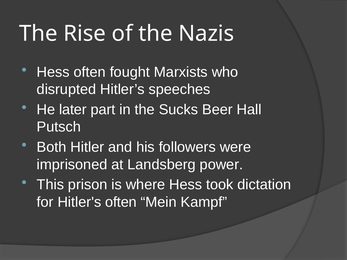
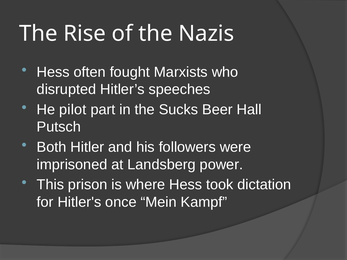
later: later -> pilot
Hitler's often: often -> once
